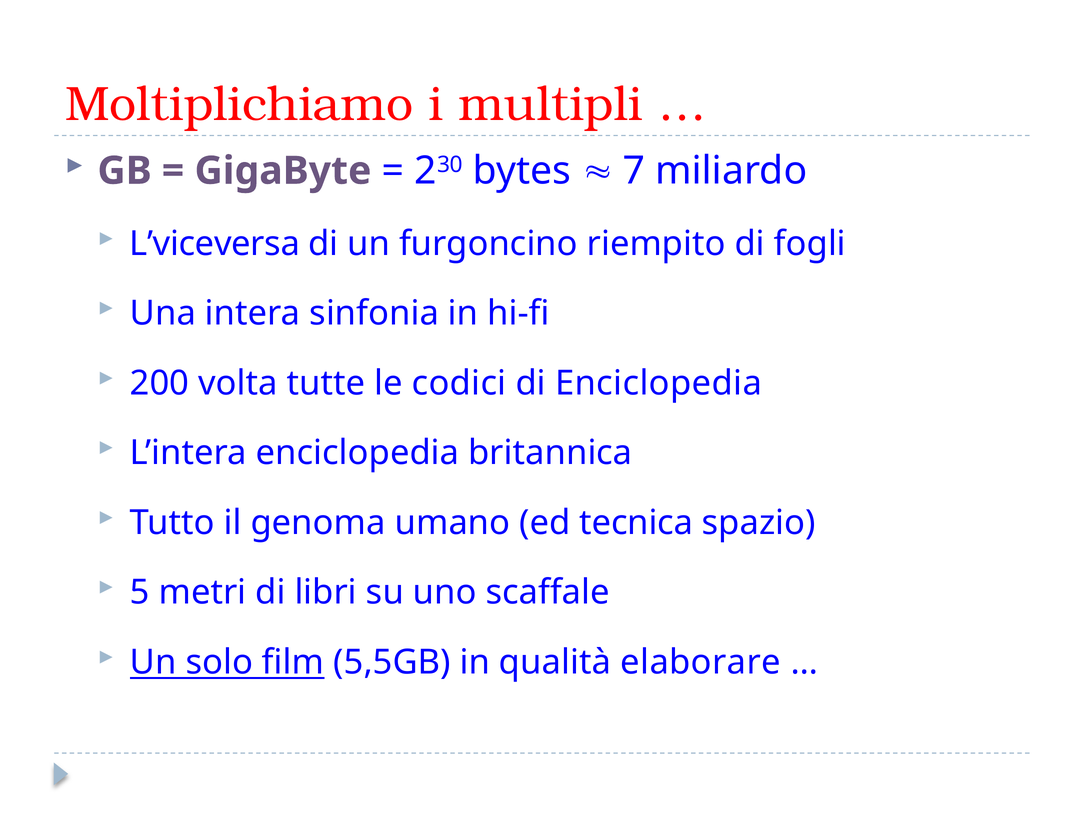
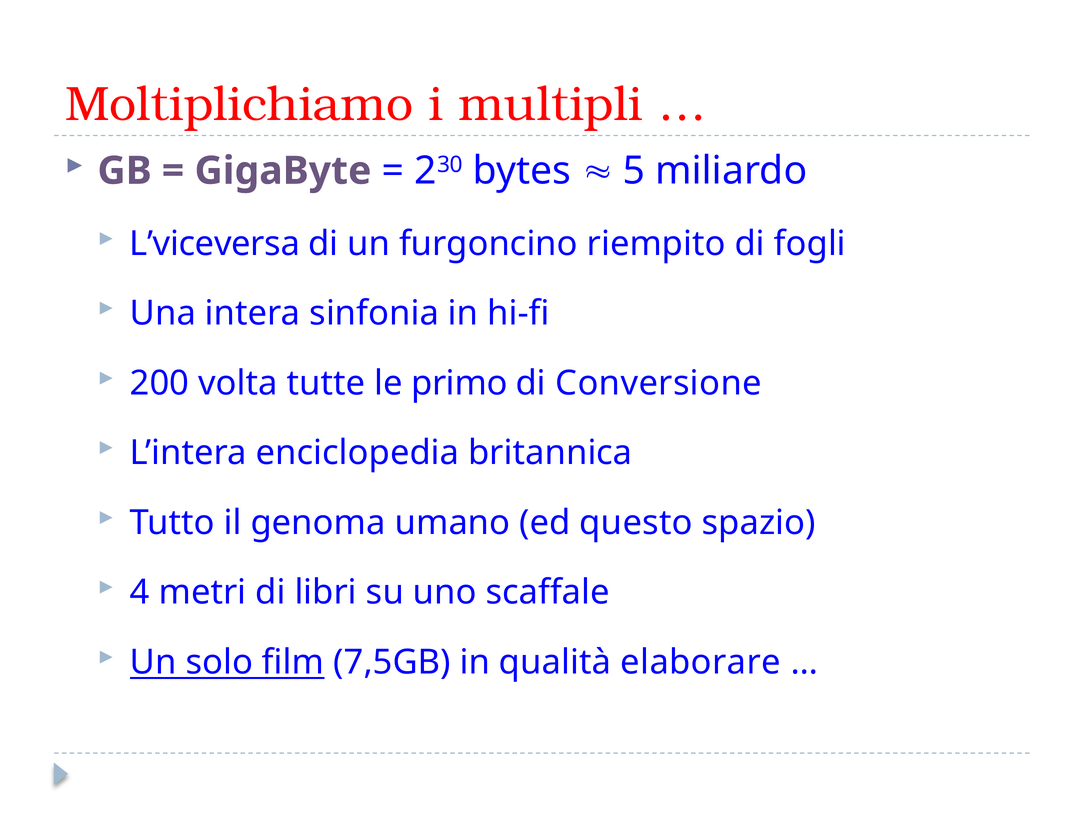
7: 7 -> 5
codici: codici -> primo
di Enciclopedia: Enciclopedia -> Conversione
tecnica: tecnica -> questo
5: 5 -> 4
5,5GB: 5,5GB -> 7,5GB
